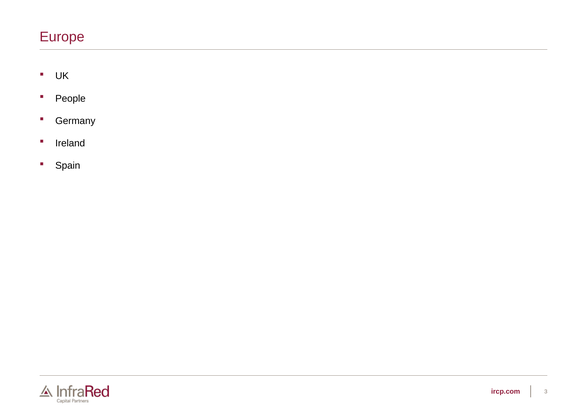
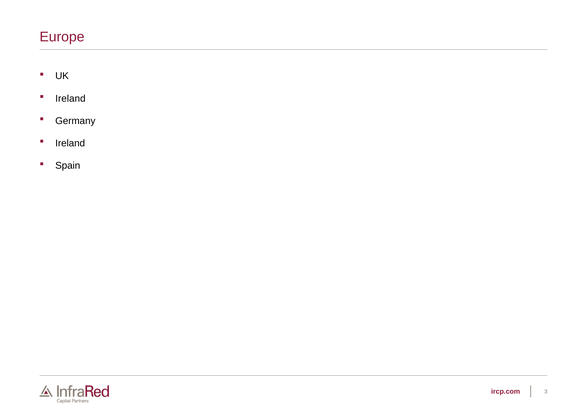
People at (70, 98): People -> Ireland
